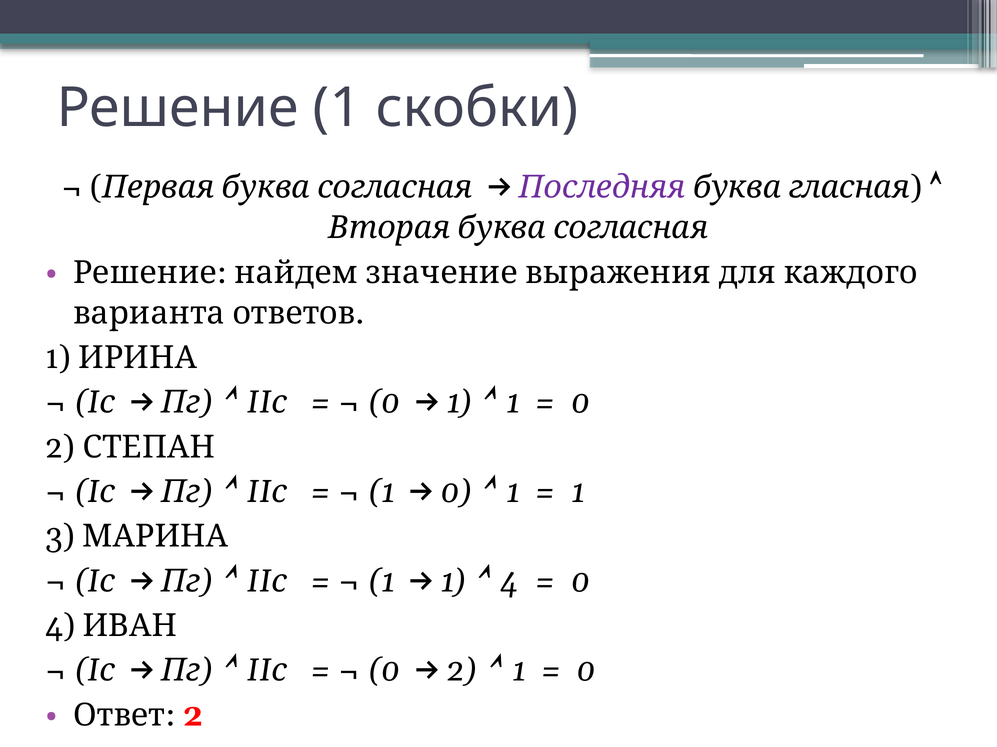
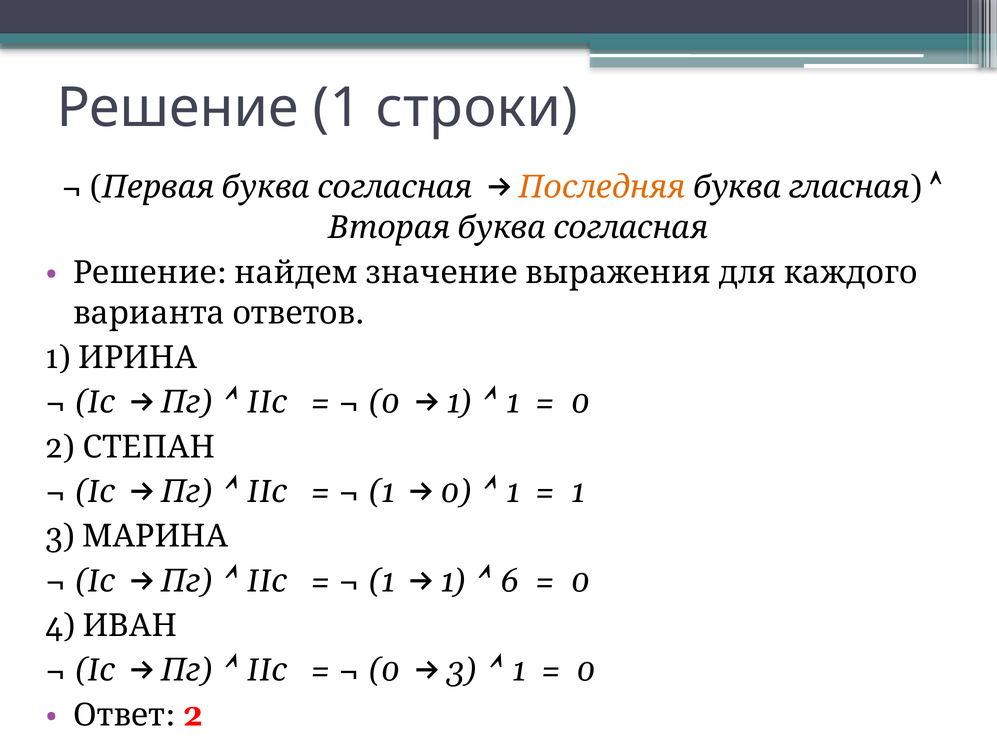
скобки: скобки -> строки
Последняя colour: purple -> orange
4 at (510, 582): 4 -> 6
2 at (462, 671): 2 -> 3
